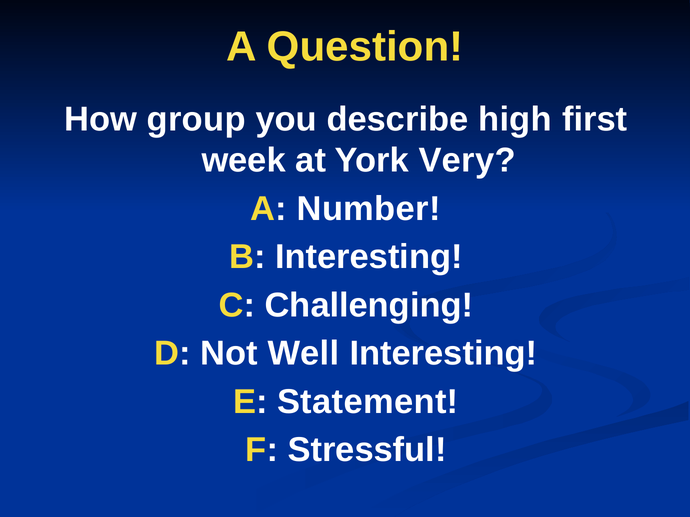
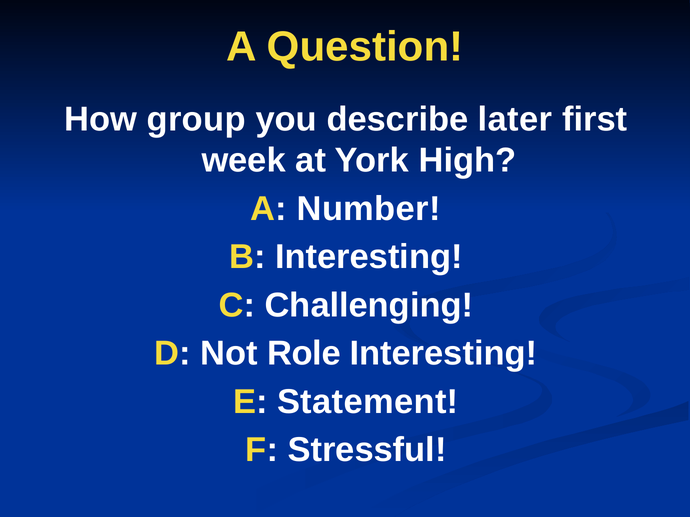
high: high -> later
Very: Very -> High
Well: Well -> Role
